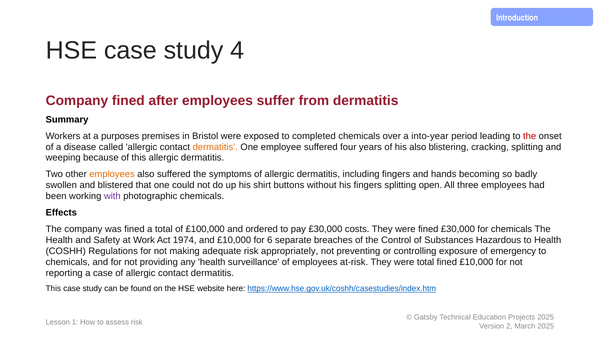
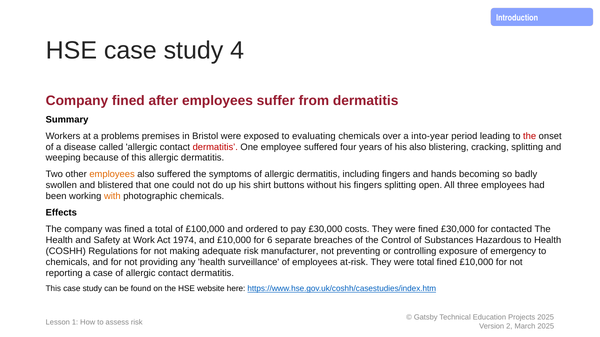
purposes: purposes -> problems
completed: completed -> evaluating
dermatitis at (215, 147) colour: orange -> red
with colour: purple -> orange
for chemicals: chemicals -> contacted
appropriately: appropriately -> manufacturer
